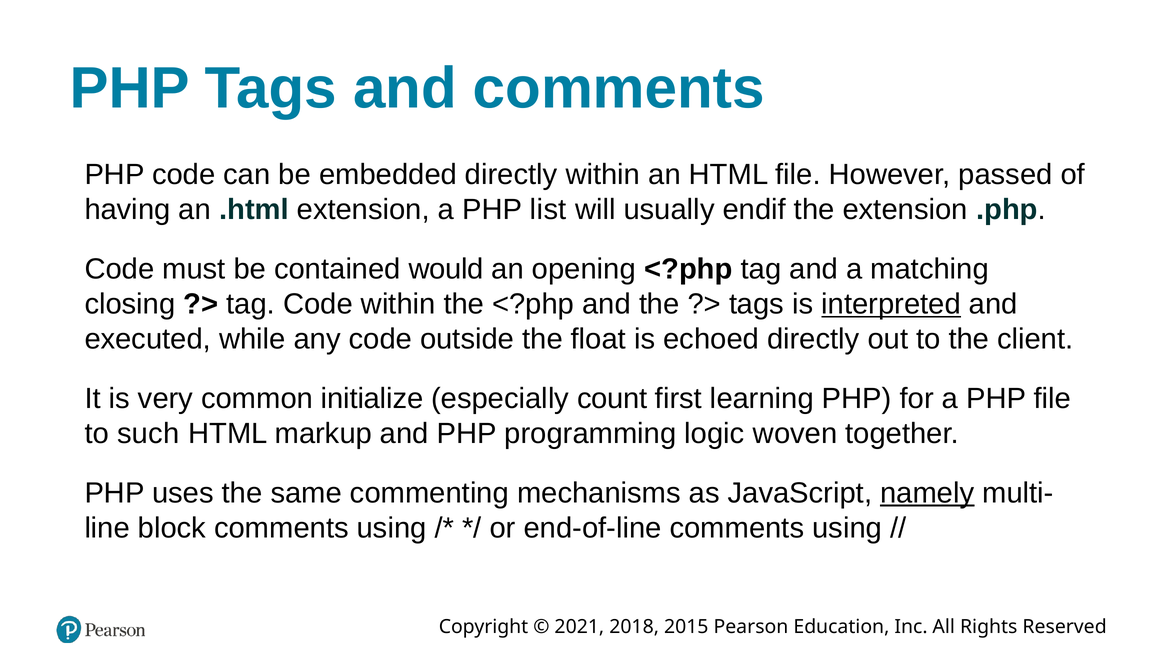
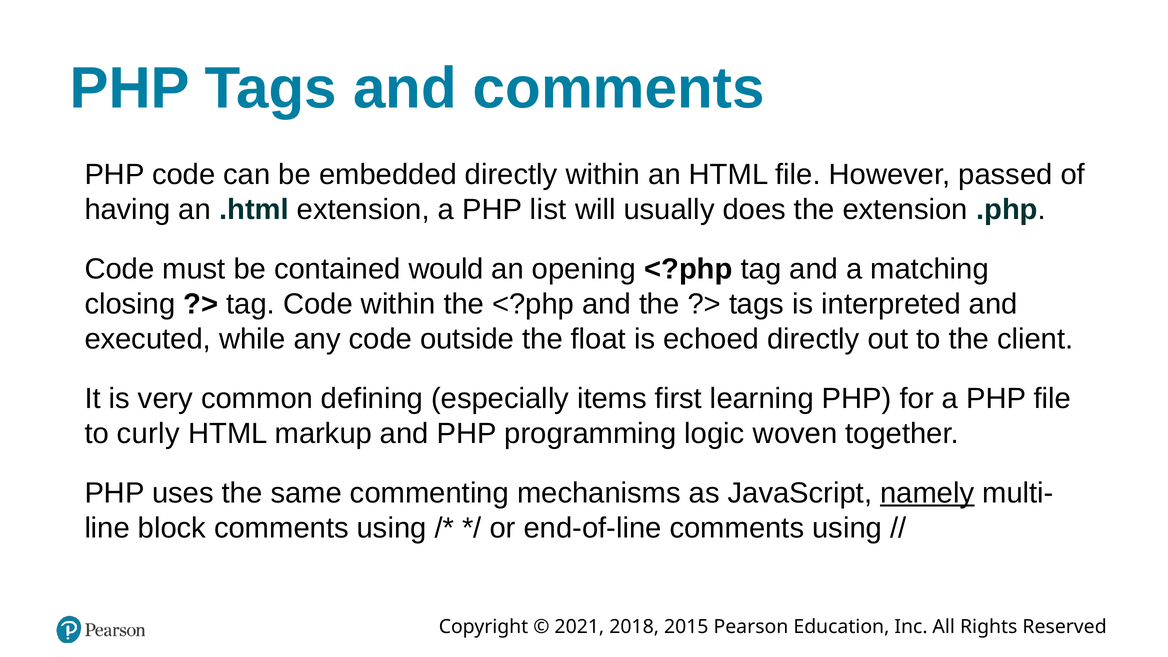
endif: endif -> does
interpreted underline: present -> none
initialize: initialize -> defining
count: count -> items
such: such -> curly
